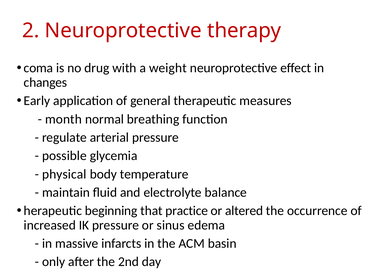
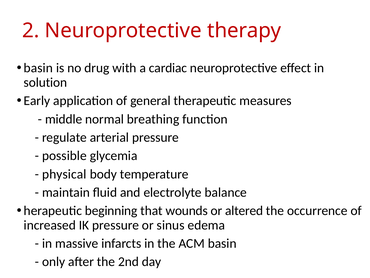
coma at (38, 68): coma -> basin
weight: weight -> cardiac
changes: changes -> solution
month: month -> middle
practice: practice -> wounds
